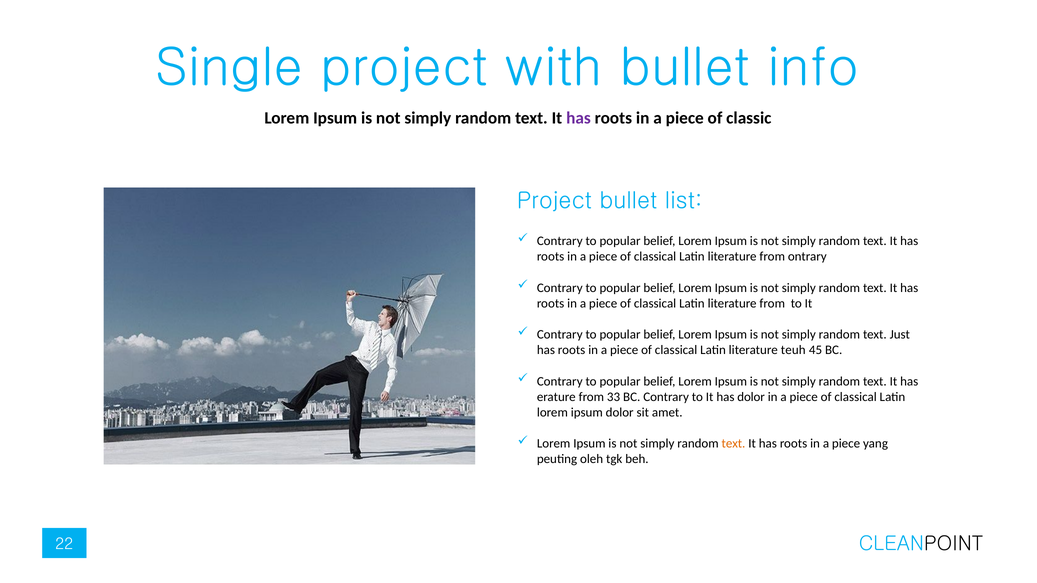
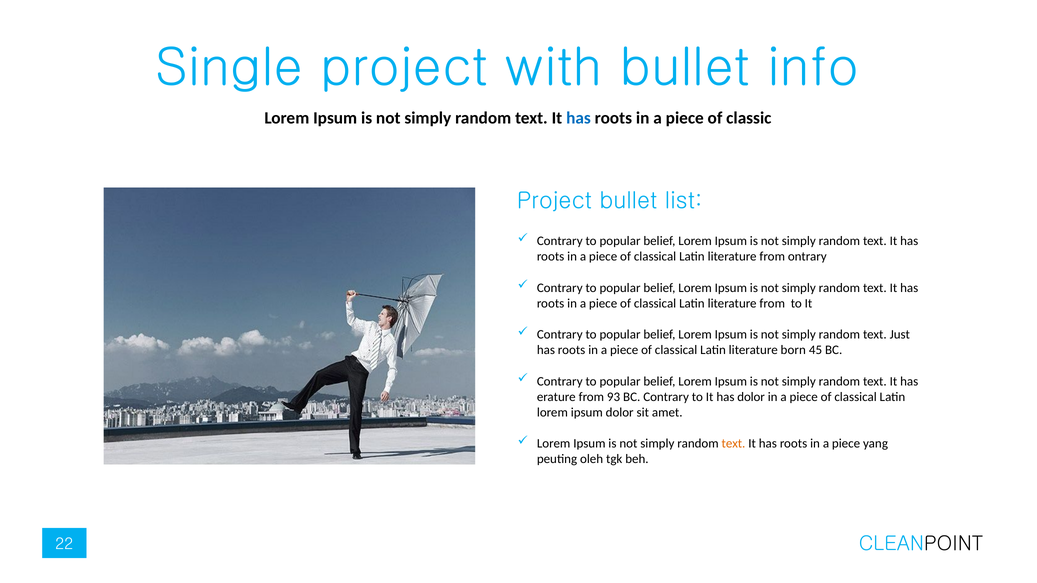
has at (578, 118) colour: purple -> blue
teuh: teuh -> born
33: 33 -> 93
